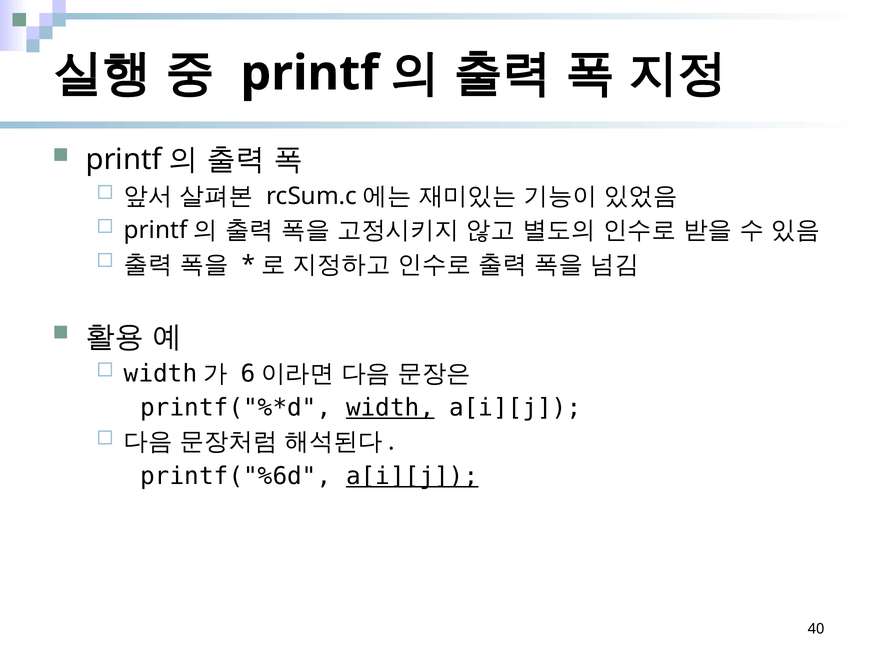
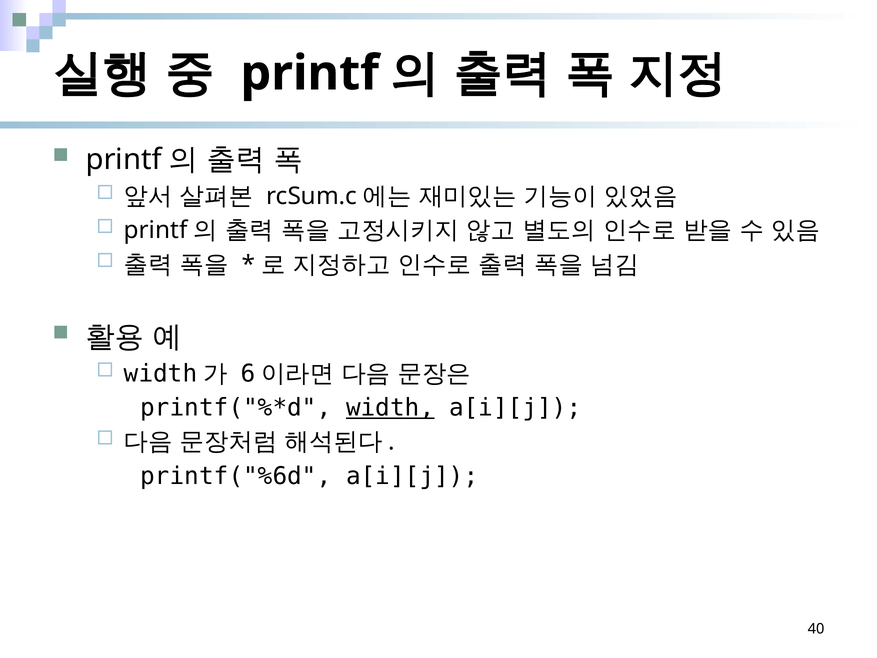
a[i][j at (412, 476) underline: present -> none
